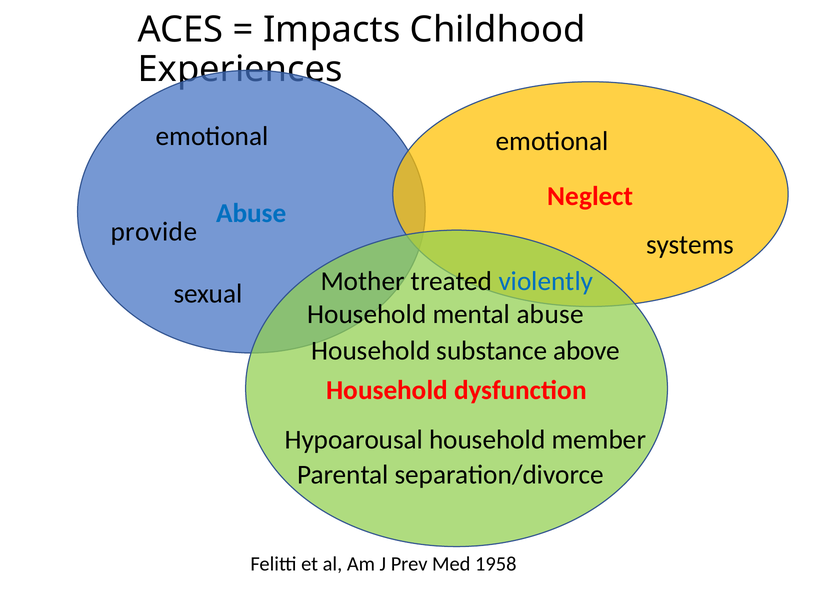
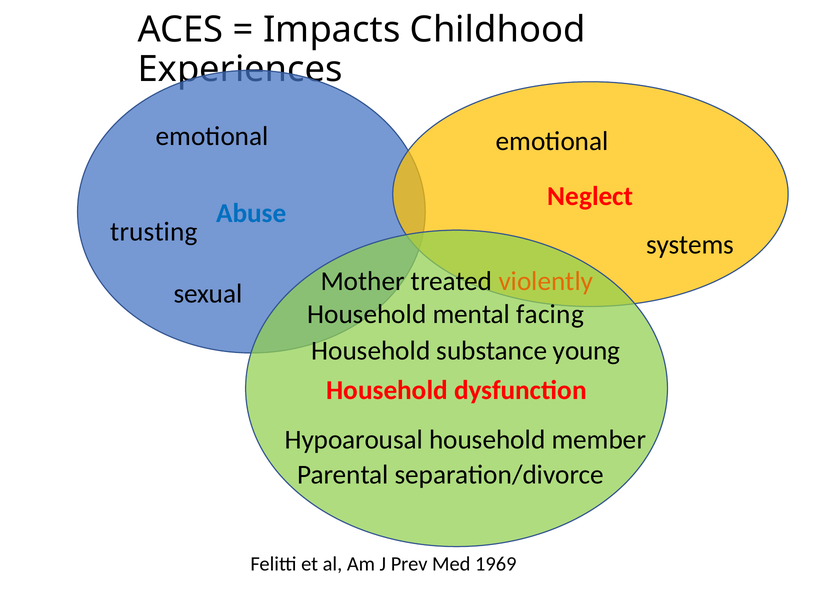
provide: provide -> trusting
violently colour: blue -> orange
mental abuse: abuse -> facing
above: above -> young
1958: 1958 -> 1969
